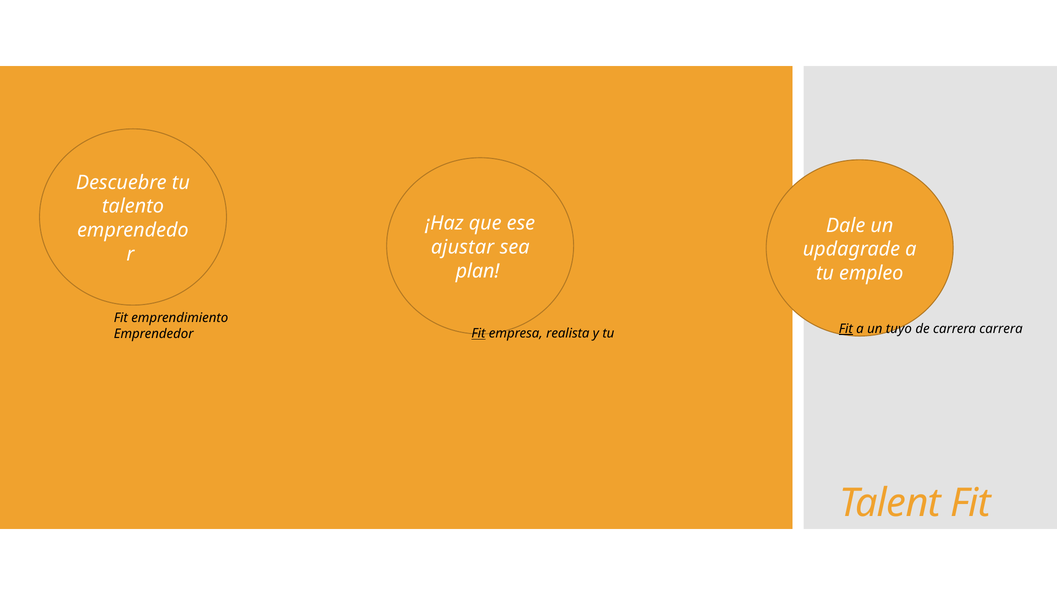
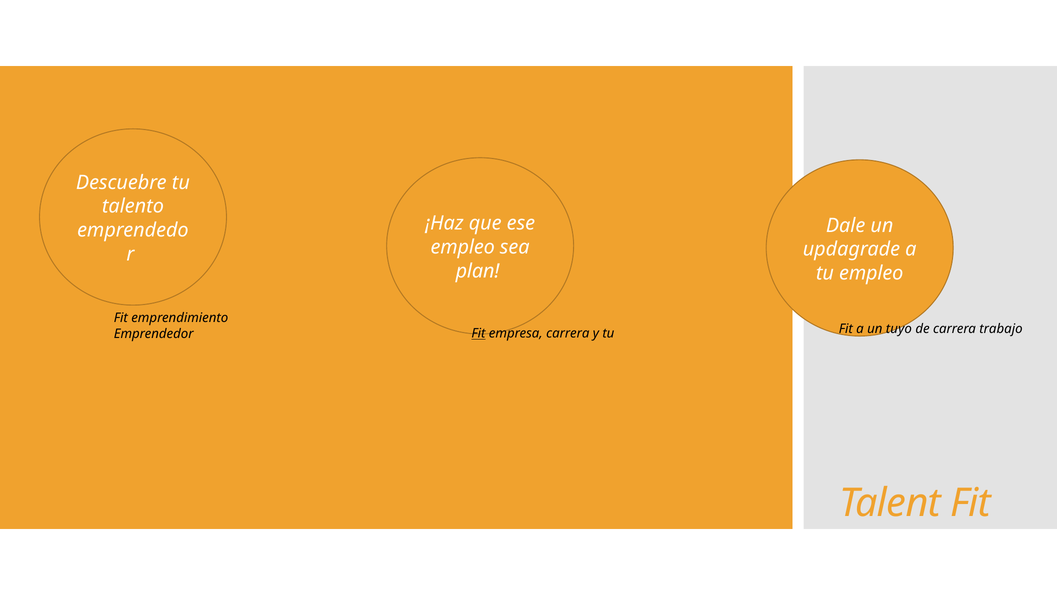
ajustar at (463, 247): ajustar -> empleo
empresa realista: realista -> carrera
Fit at (846, 328) underline: present -> none
carrera carrera: carrera -> trabajo
